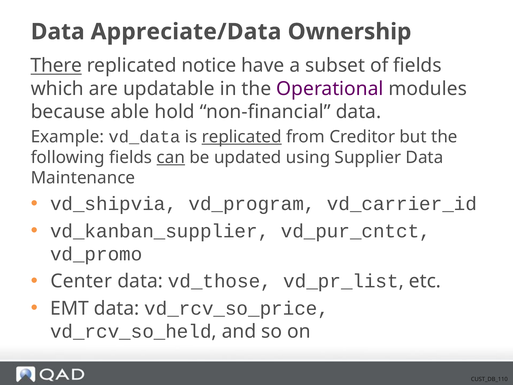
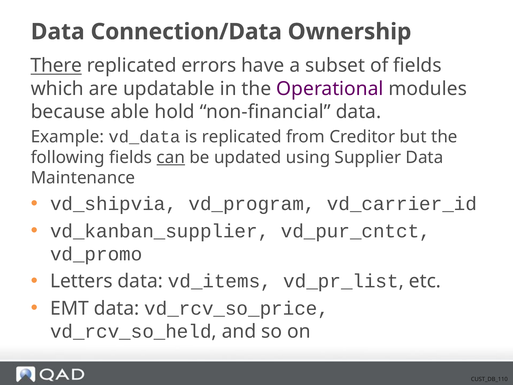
Appreciate/Data: Appreciate/Data -> Connection/Data
notice: notice -> errors
replicated at (242, 137) underline: present -> none
Center: Center -> Letters
vd_those: vd_those -> vd_items
